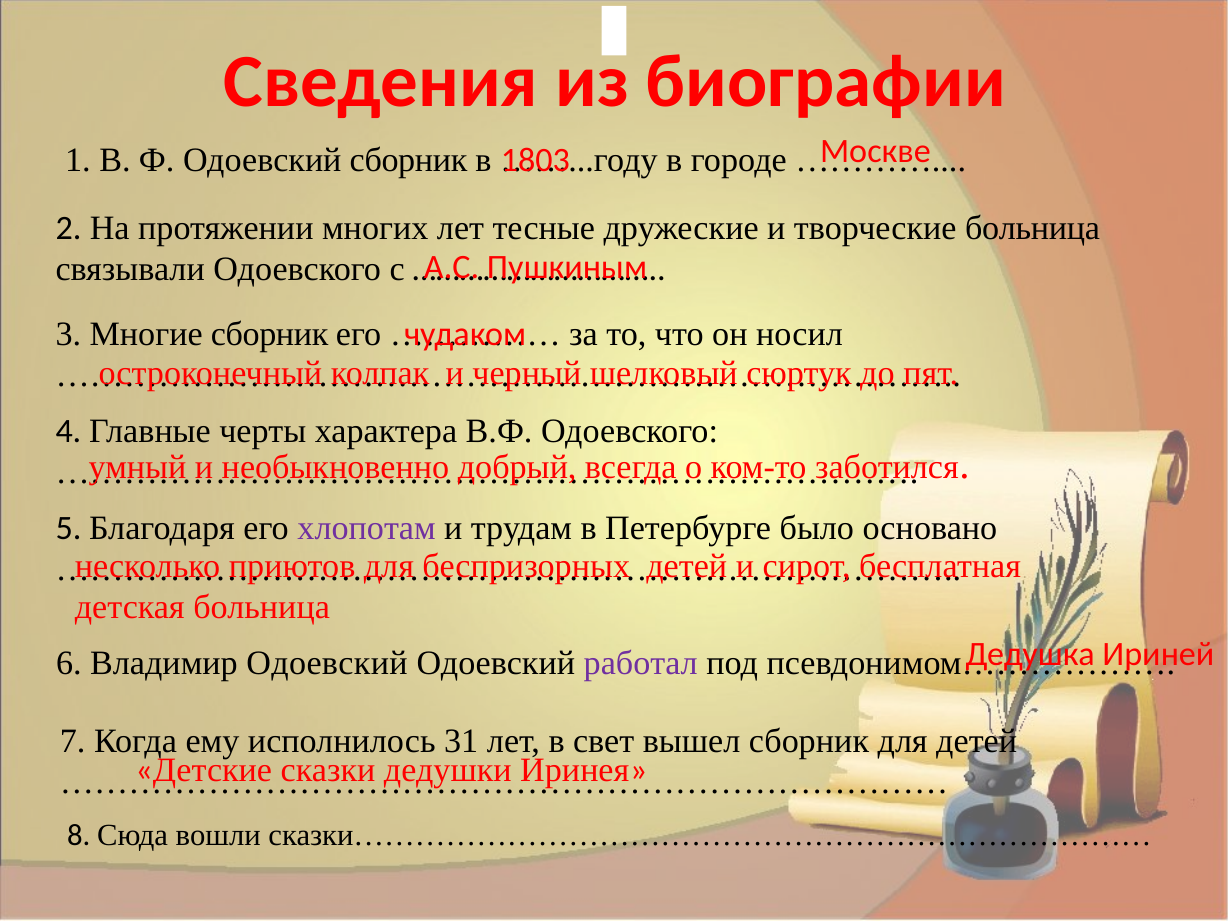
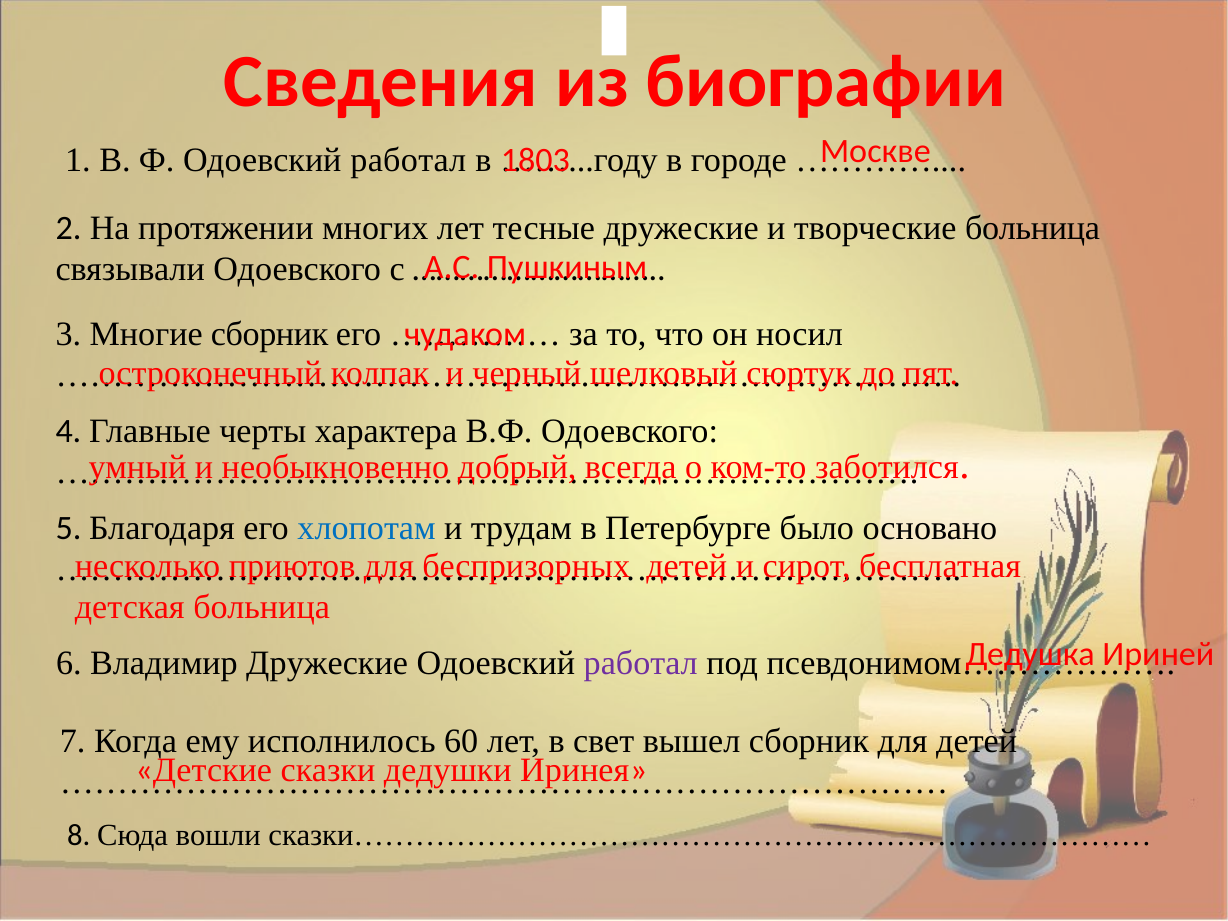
Ф Одоевский сборник: сборник -> работал
хлопотам colour: purple -> blue
Владимир Одоевский: Одоевский -> Дружеские
31: 31 -> 60
